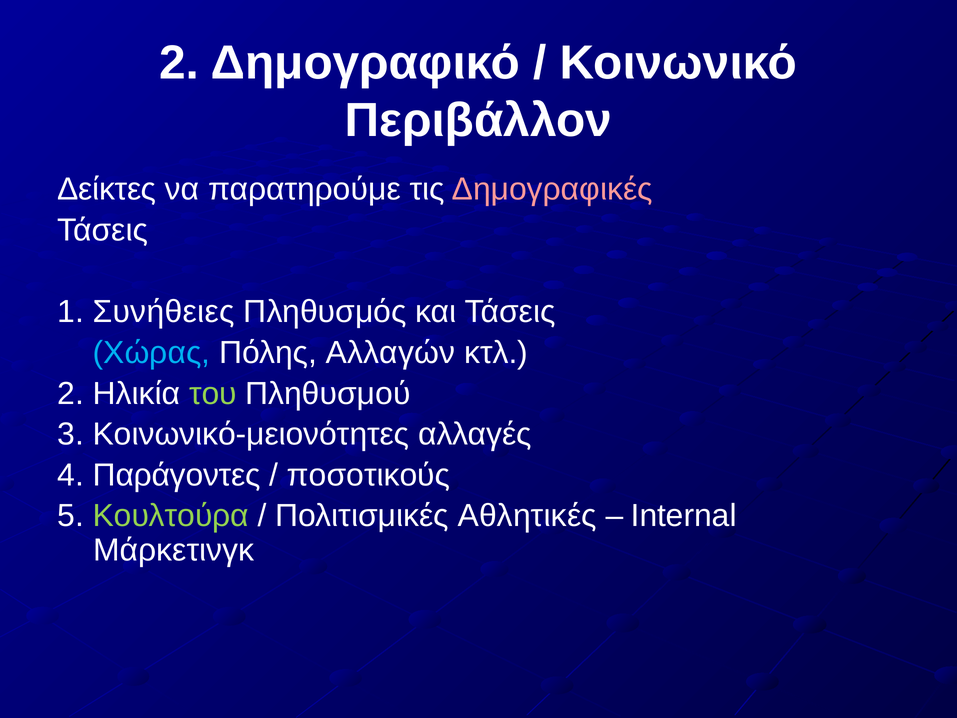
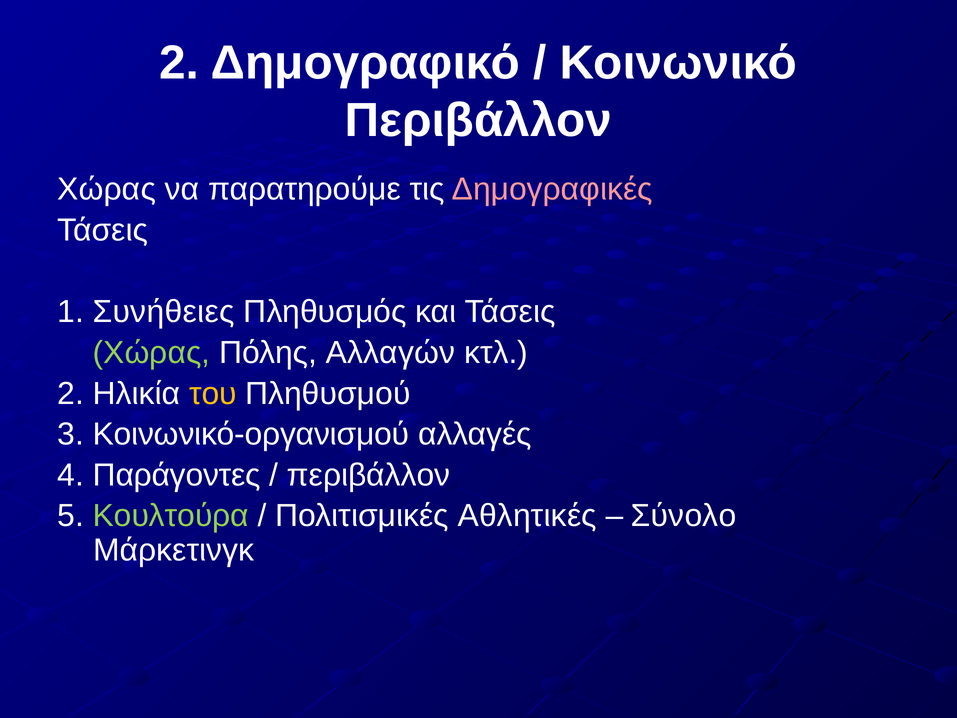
Δείκτες at (107, 189): Δείκτες -> Χώρας
Χώρας at (151, 353) colour: light blue -> light green
του colour: light green -> yellow
Κοινωνικό-μειονότητες: Κοινωνικό-μειονότητες -> Κοινωνικό-οργανισμού
ποσοτικούς at (369, 475): ποσοτικούς -> περιβάλλον
Internal: Internal -> Σύνολο
